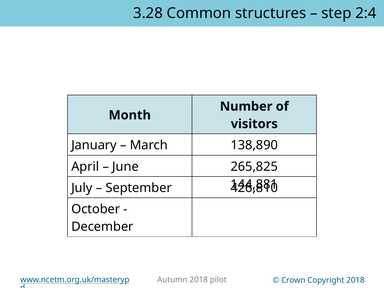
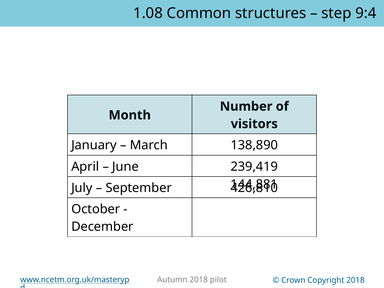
3.28: 3.28 -> 1.08
2:4: 2:4 -> 9:4
265,825: 265,825 -> 239,419
